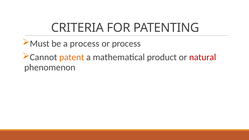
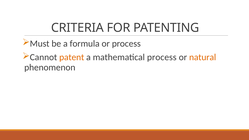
a process: process -> formula
mathematical product: product -> process
natural colour: red -> orange
